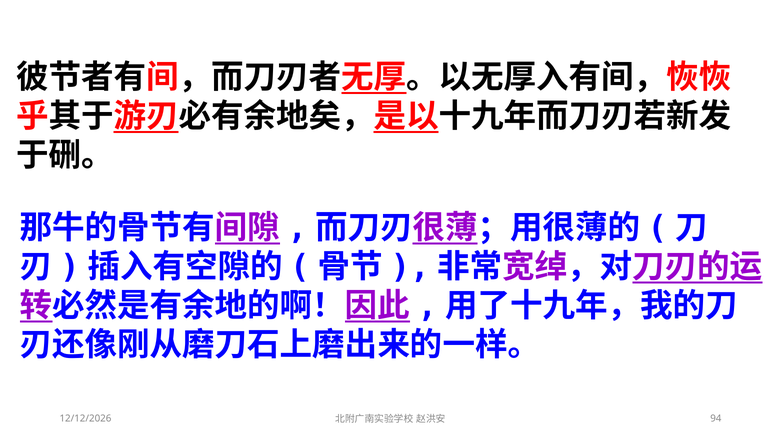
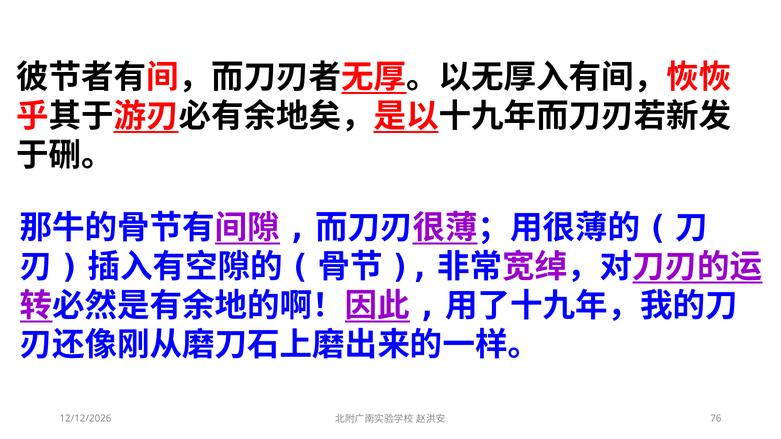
94: 94 -> 76
